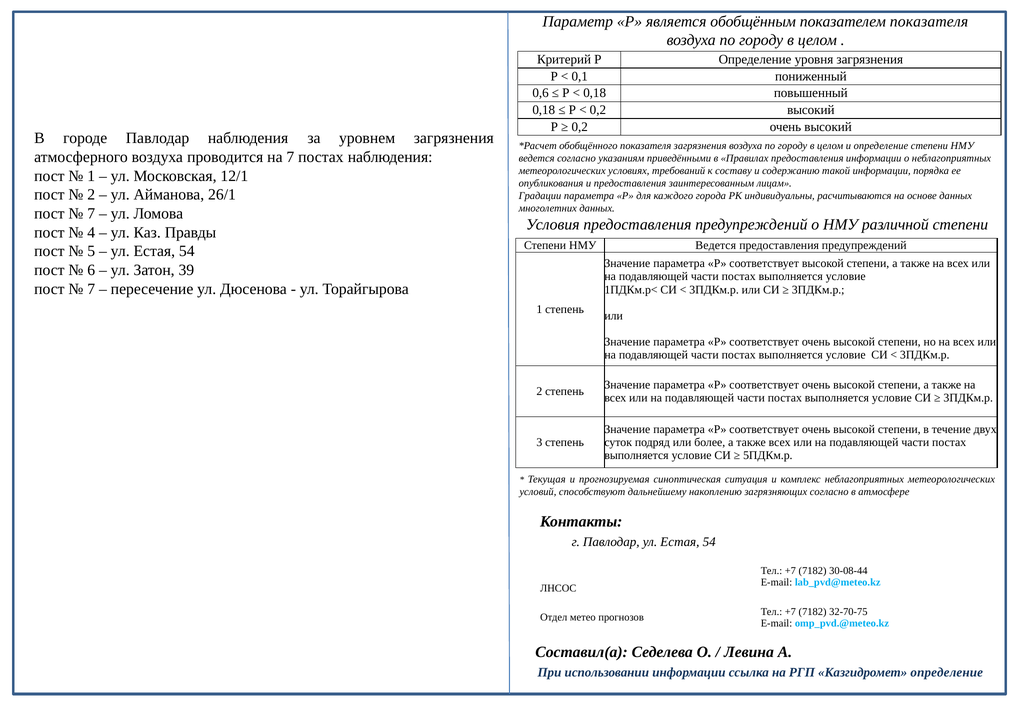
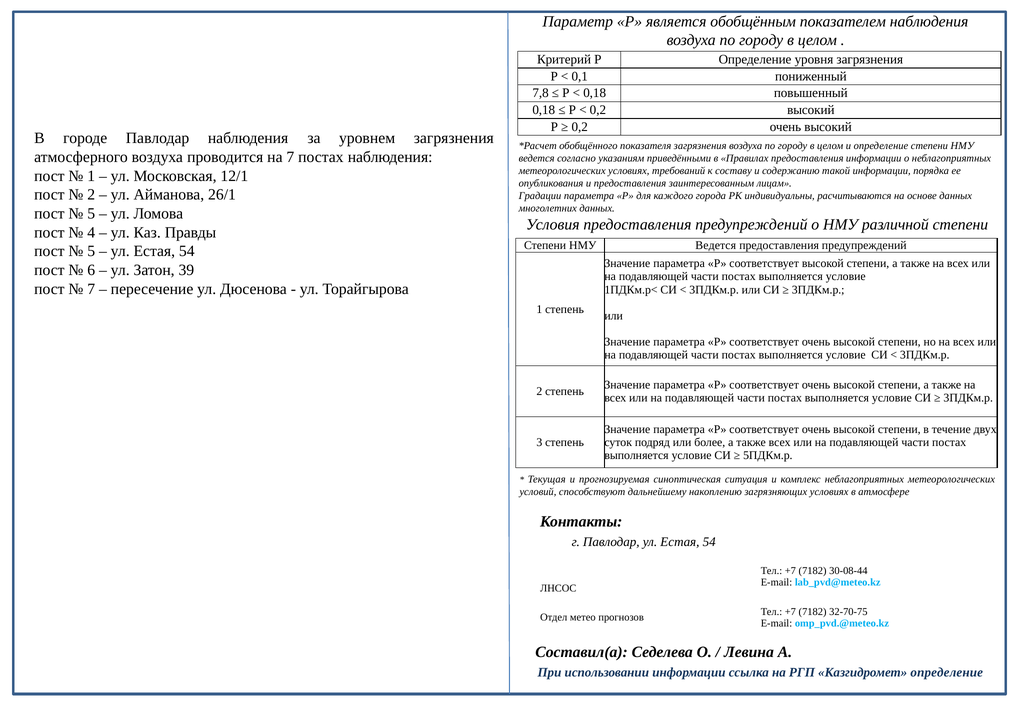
показателем показателя: показателя -> наблюдения
0,6: 0,6 -> 7,8
7 at (91, 213): 7 -> 5
загрязняющих согласно: согласно -> условиях
